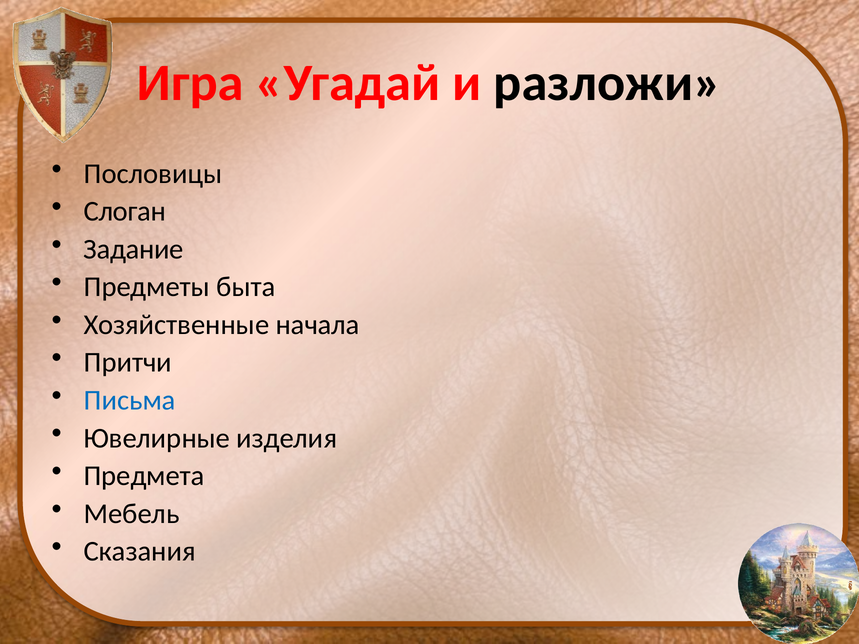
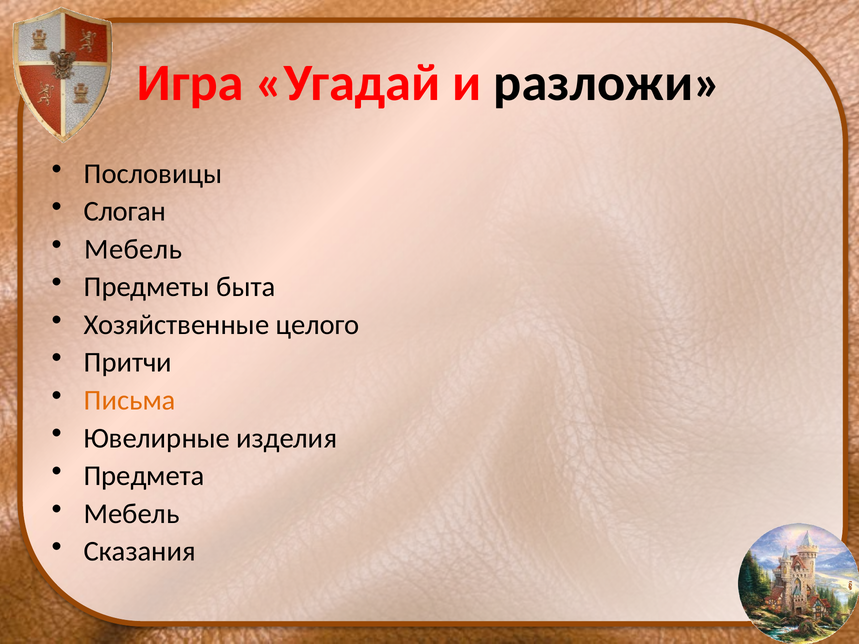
Задание at (133, 249): Задание -> Мебель
начала: начала -> целого
Письма colour: blue -> orange
